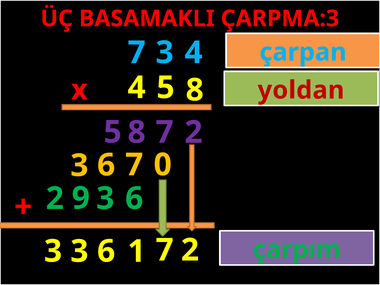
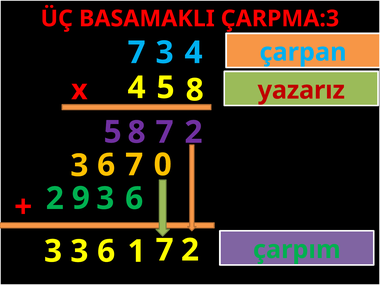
yoldan: yoldan -> yazarız
